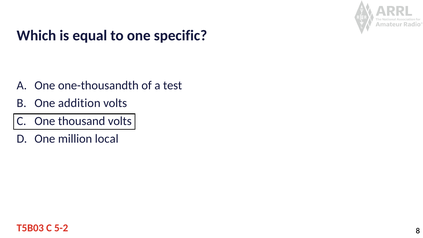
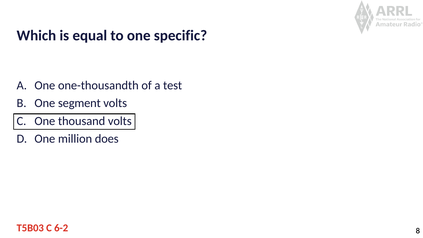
addition: addition -> segment
local: local -> does
5-2: 5-2 -> 6-2
